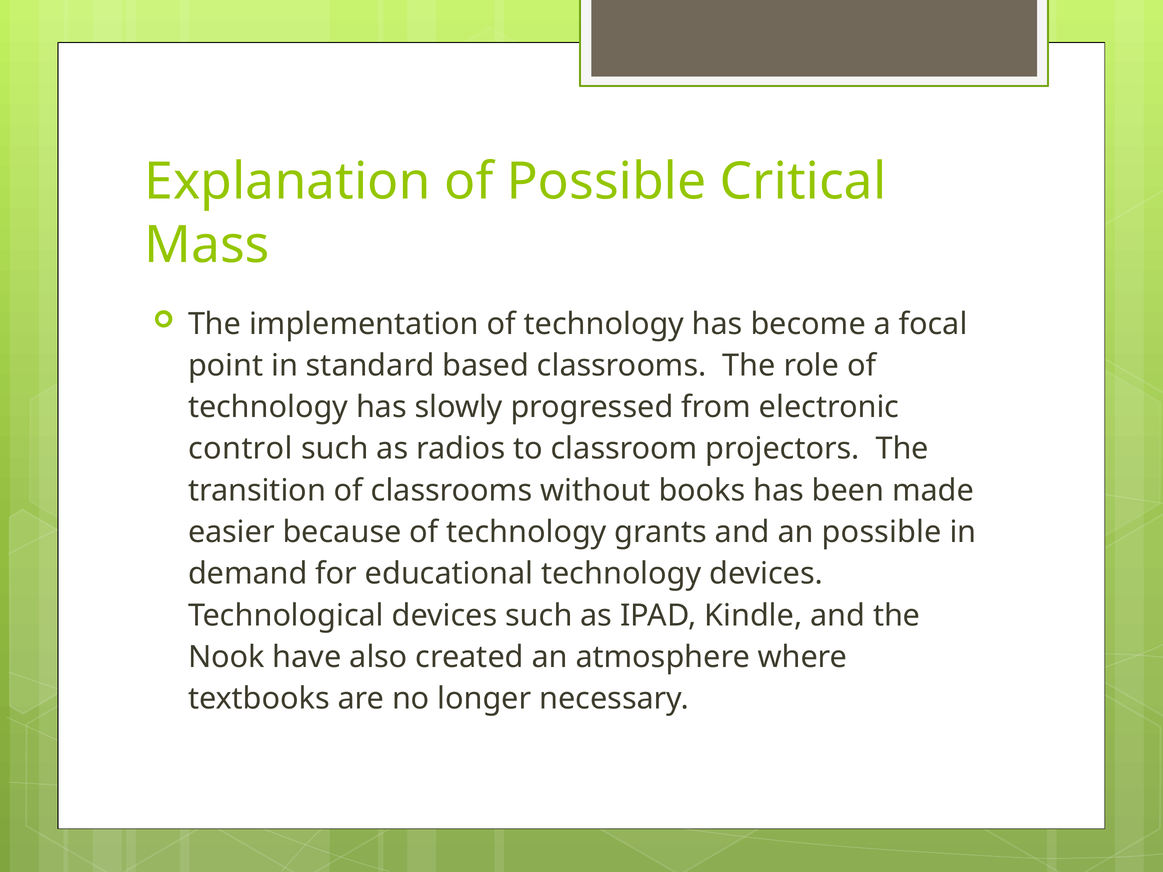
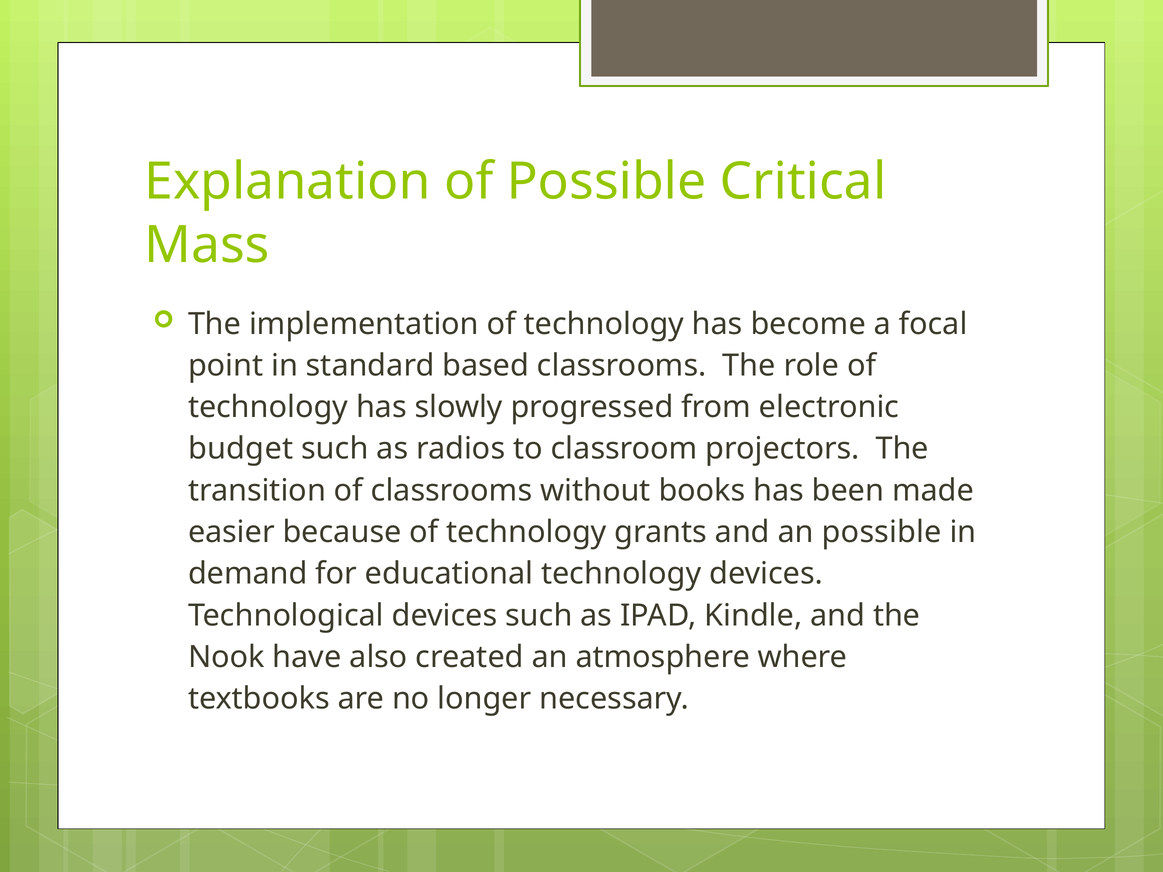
control: control -> budget
